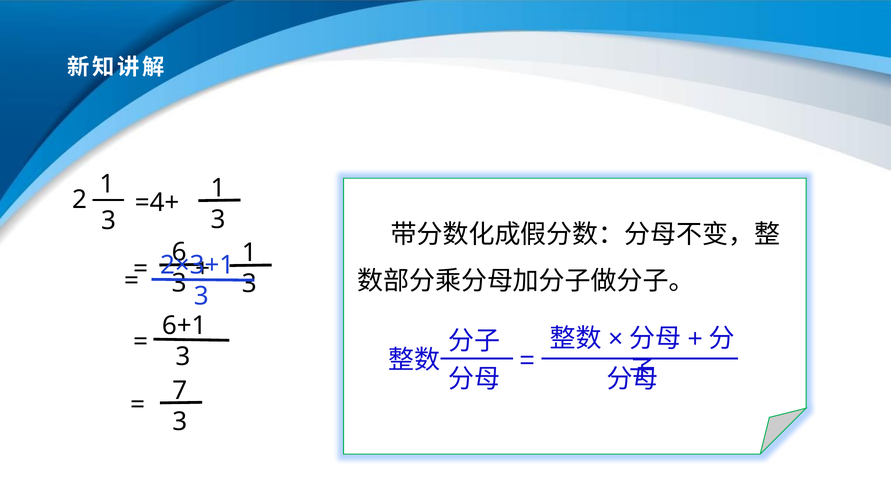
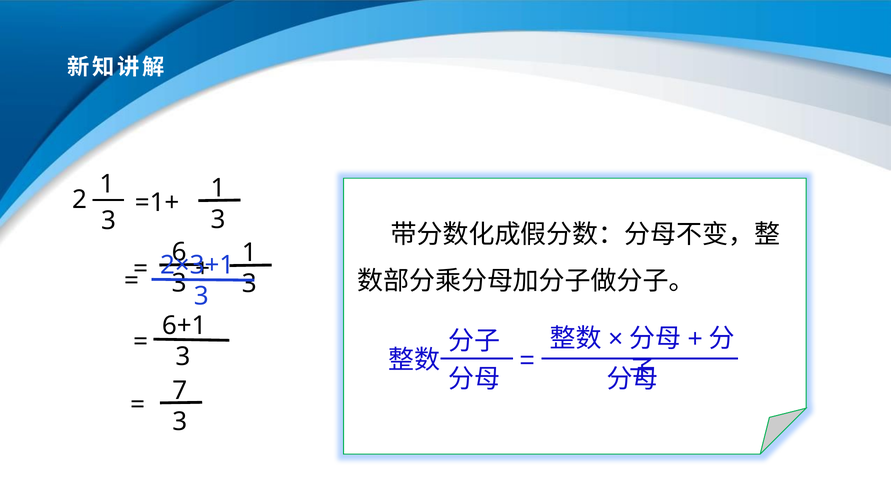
=4+: =4+ -> =1+
